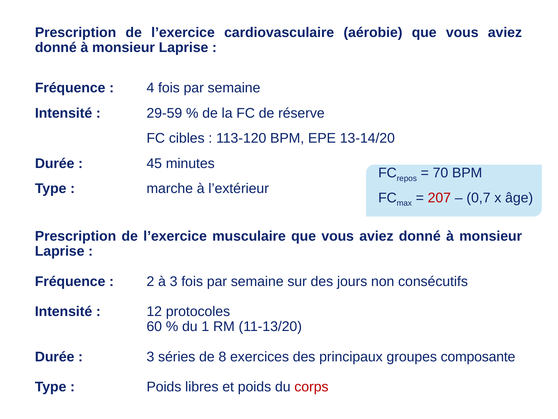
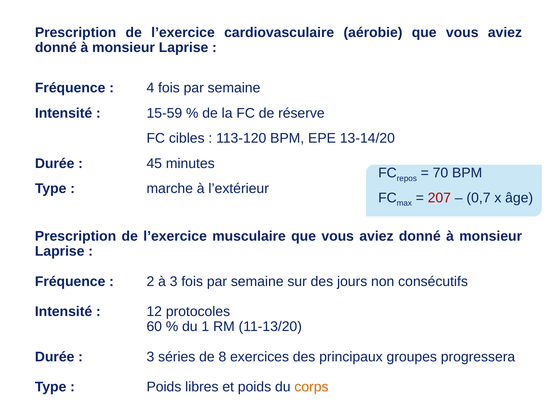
29-59: 29-59 -> 15-59
composante: composante -> progressera
corps colour: red -> orange
